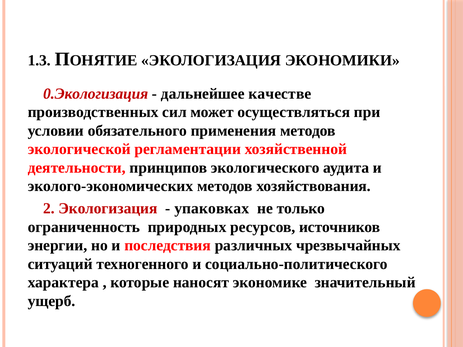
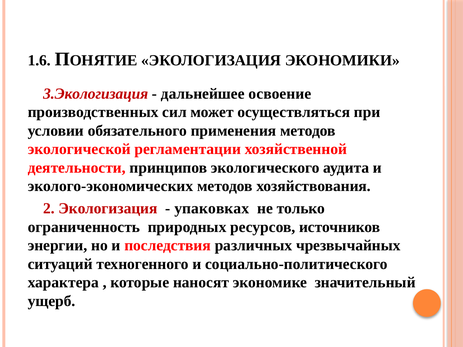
1.3: 1.3 -> 1.6
0.Экологизация: 0.Экологизация -> 3.Экологизация
качестве: качестве -> освоение
